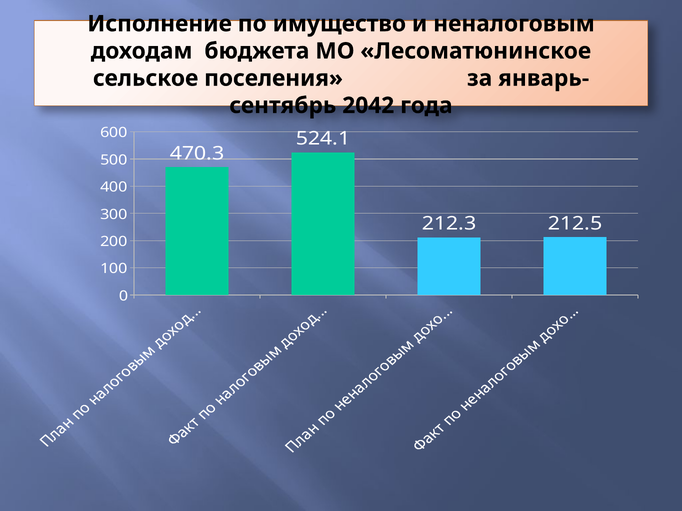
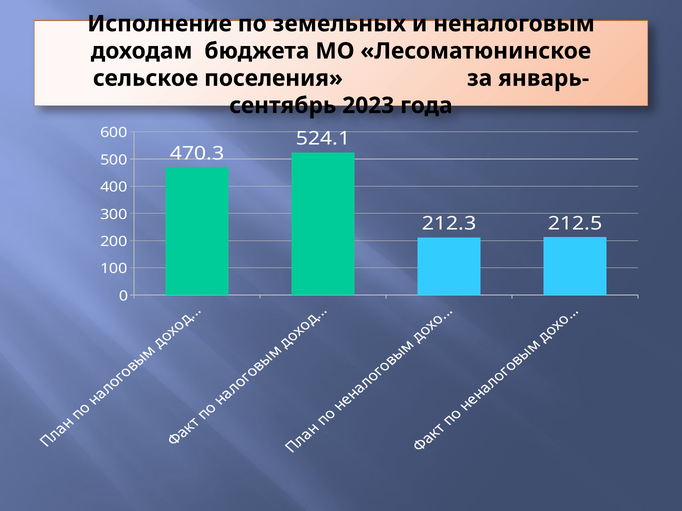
имущество: имущество -> земельных
2042: 2042 -> 2023
